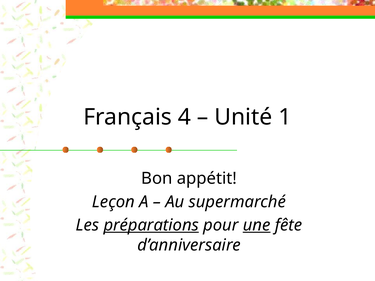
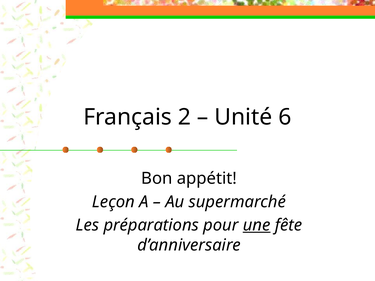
4: 4 -> 2
1: 1 -> 6
préparations underline: present -> none
